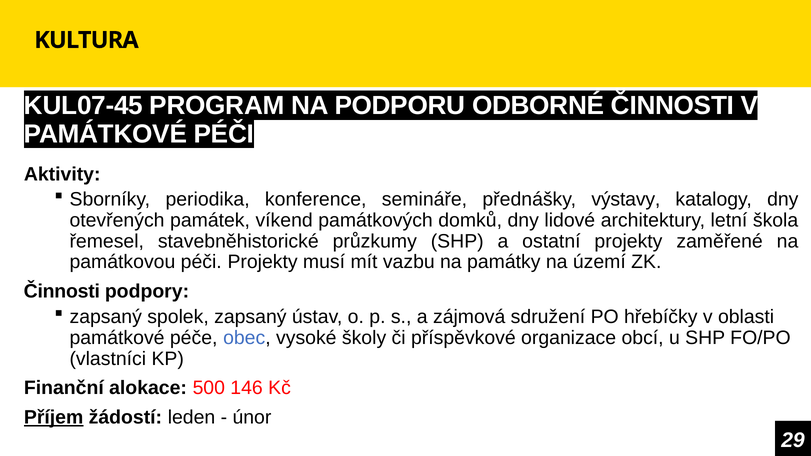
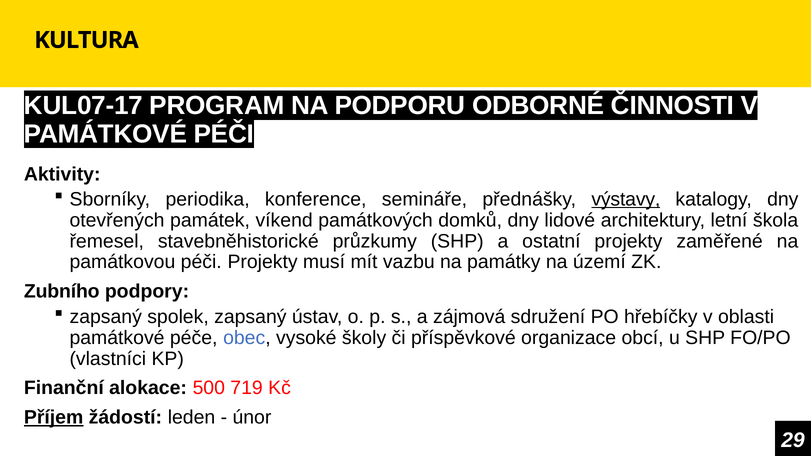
KUL07-45: KUL07-45 -> KUL07-17
výstavy underline: none -> present
Činnosti at (62, 292): Činnosti -> Zubního
146: 146 -> 719
